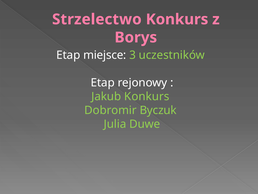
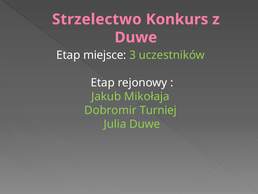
Borys at (136, 37): Borys -> Duwe
Jakub Konkurs: Konkurs -> Mikołaja
Byczuk: Byczuk -> Turniej
